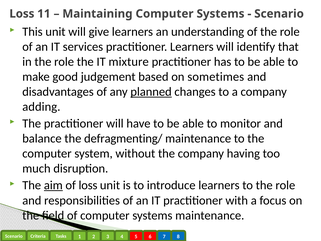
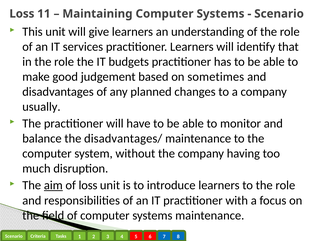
mixture: mixture -> budgets
planned underline: present -> none
adding: adding -> usually
defragmenting/: defragmenting/ -> disadvantages/
